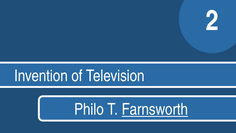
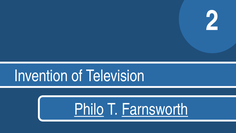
Philo underline: none -> present
